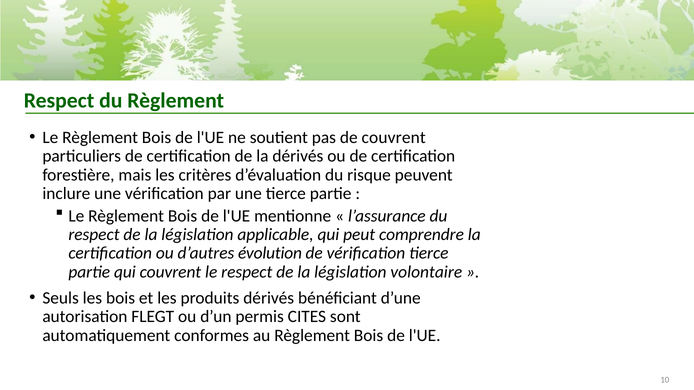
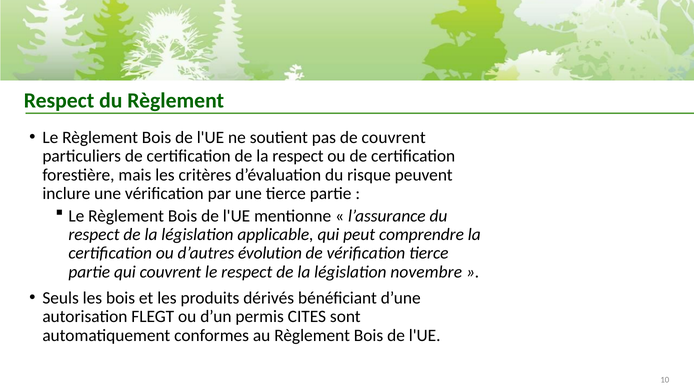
la dérivés: dérivés -> respect
volontaire: volontaire -> novembre
